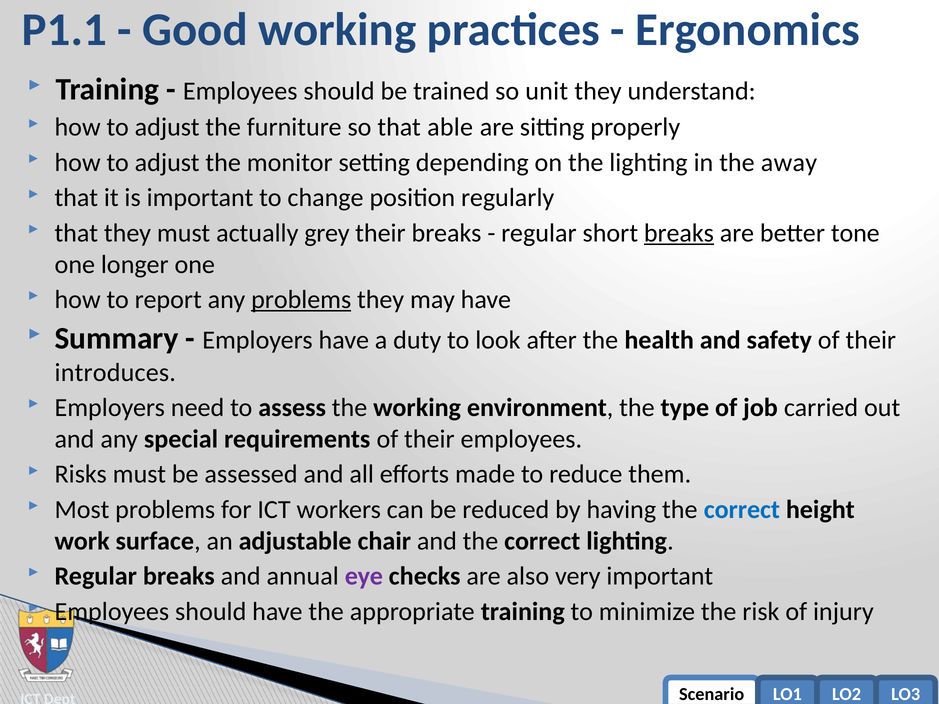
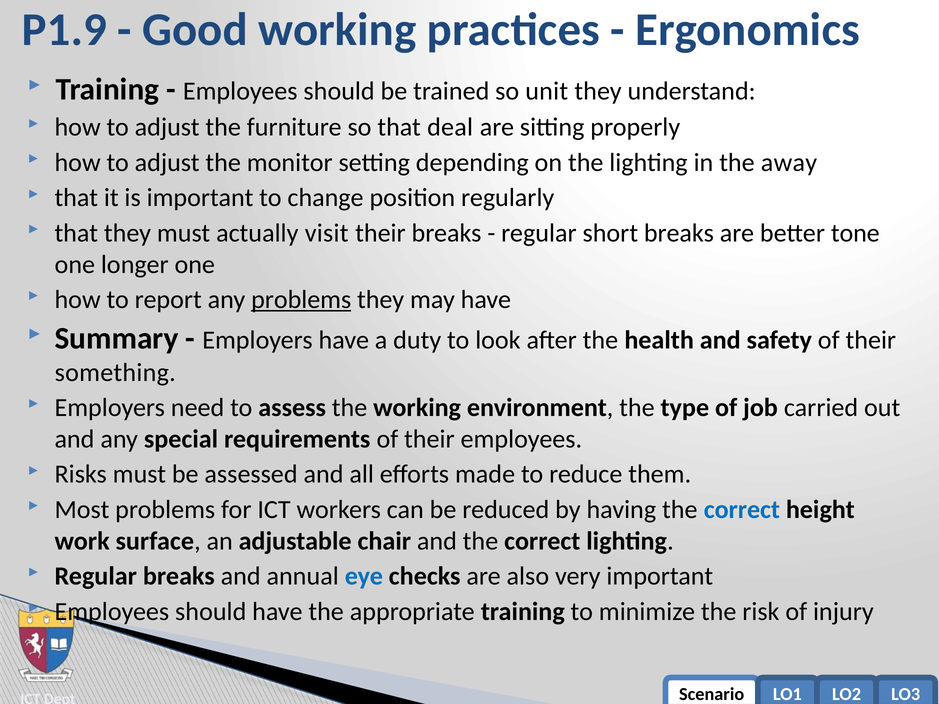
P1.1: P1.1 -> P1.9
able: able -> deal
grey: grey -> visit
breaks at (679, 233) underline: present -> none
introduces: introduces -> something
eye colour: purple -> blue
